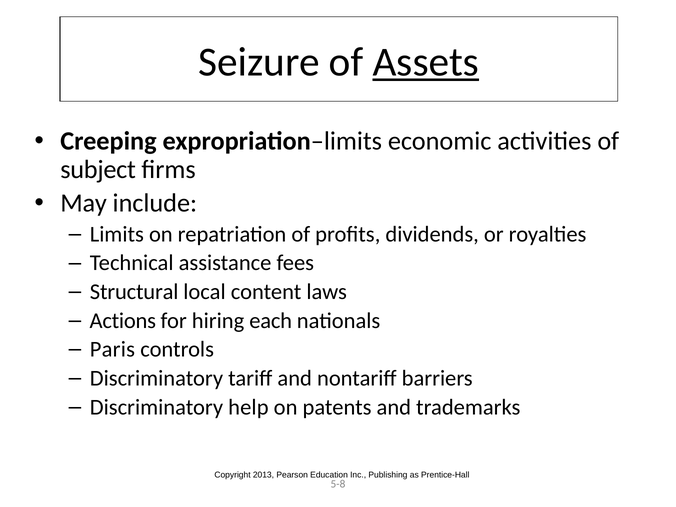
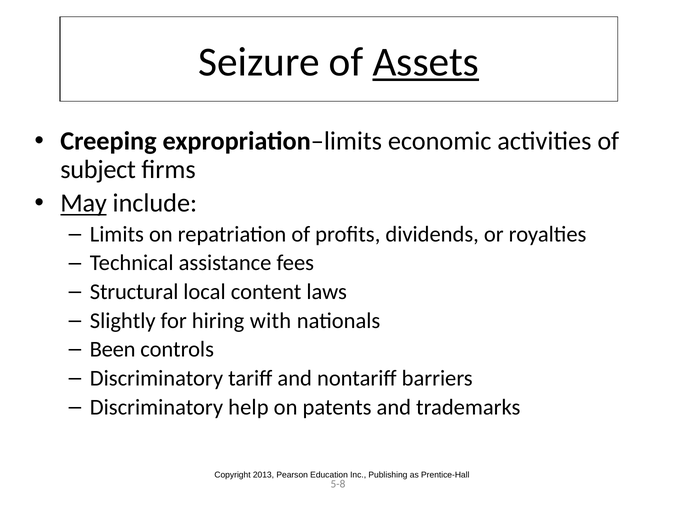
May underline: none -> present
Actions: Actions -> Slightly
each: each -> with
Paris: Paris -> Been
